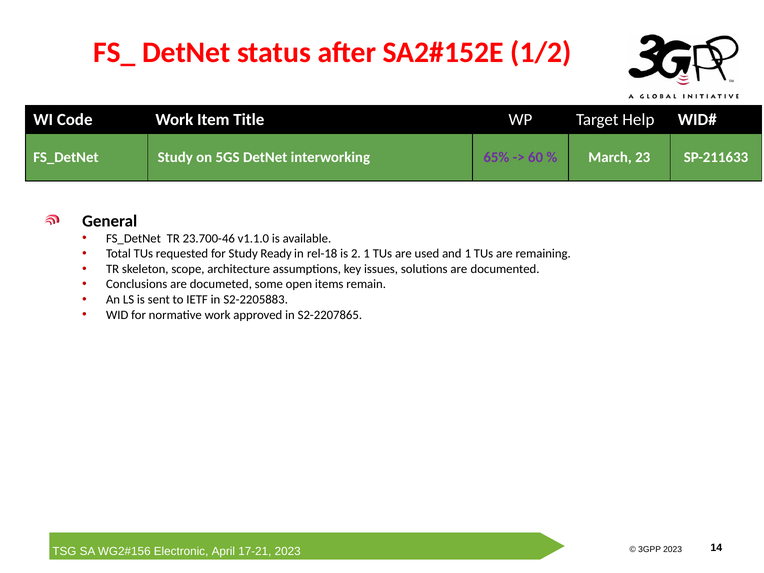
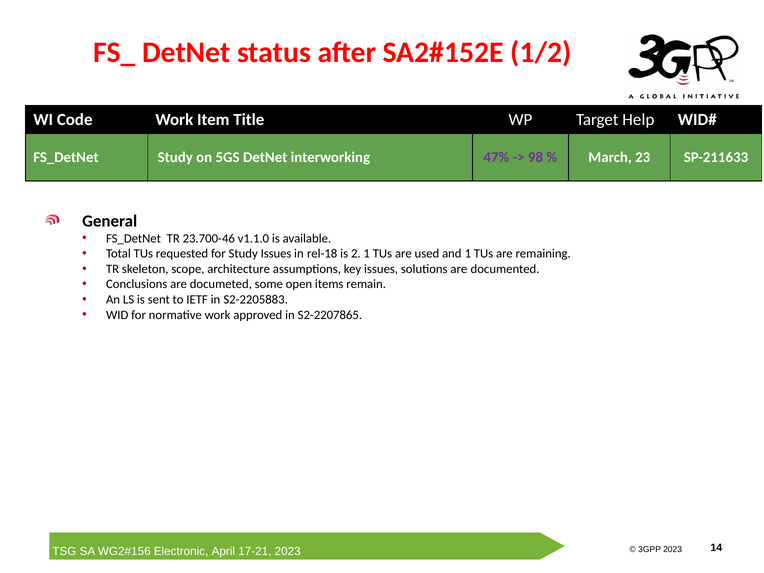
65%: 65% -> 47%
60: 60 -> 98
Study Ready: Ready -> Issues
